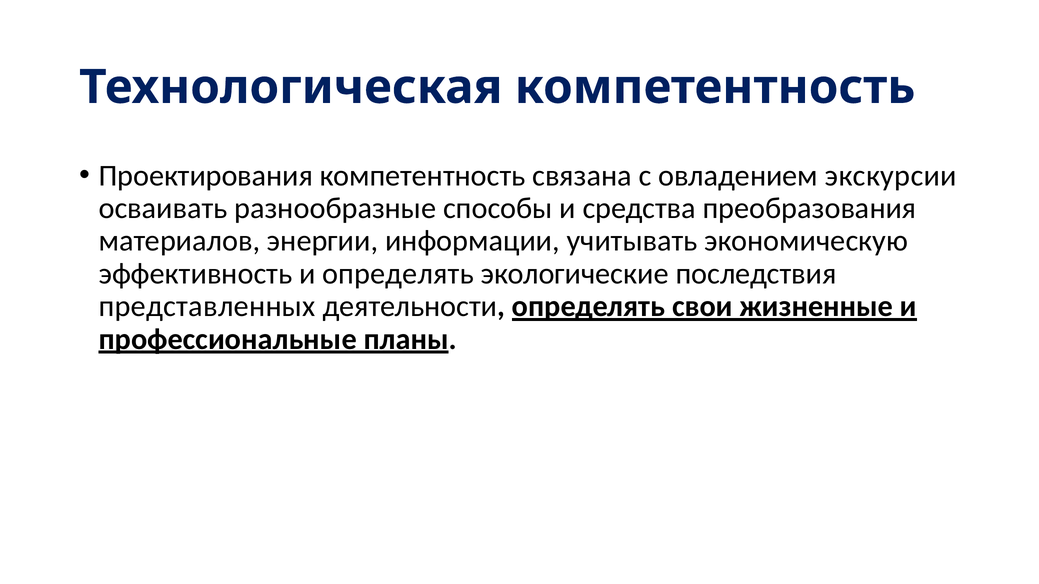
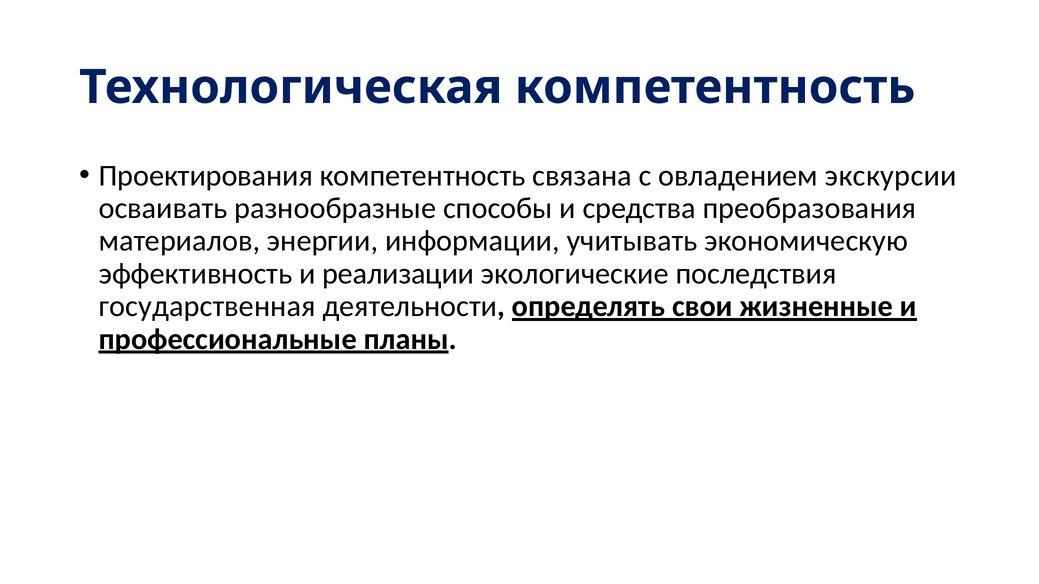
и определять: определять -> реализации
представленных: представленных -> государственная
